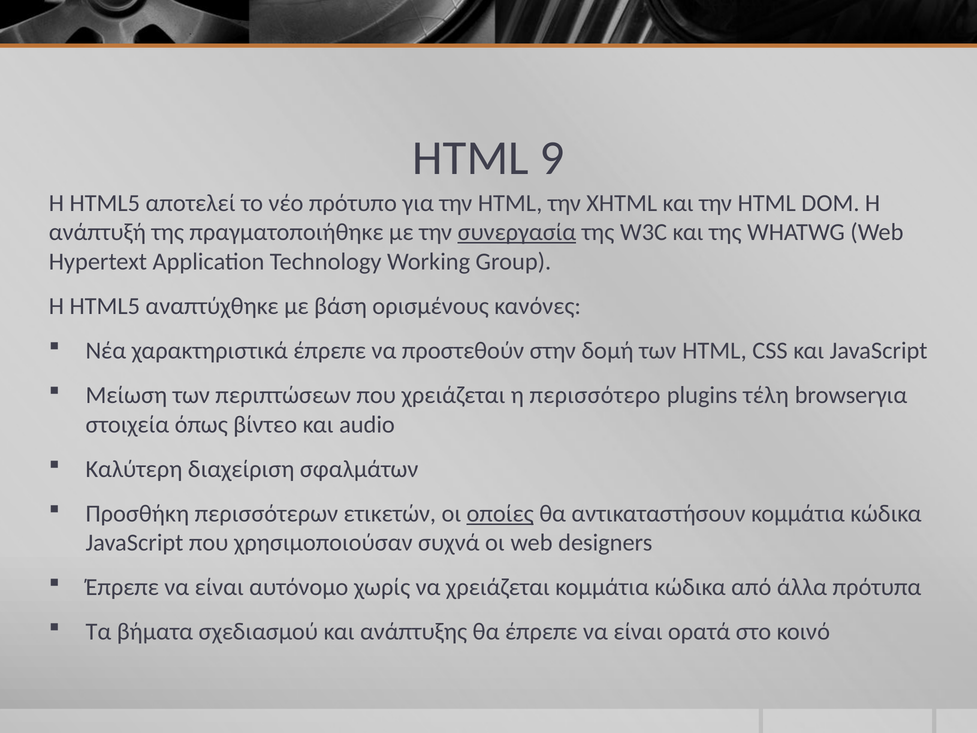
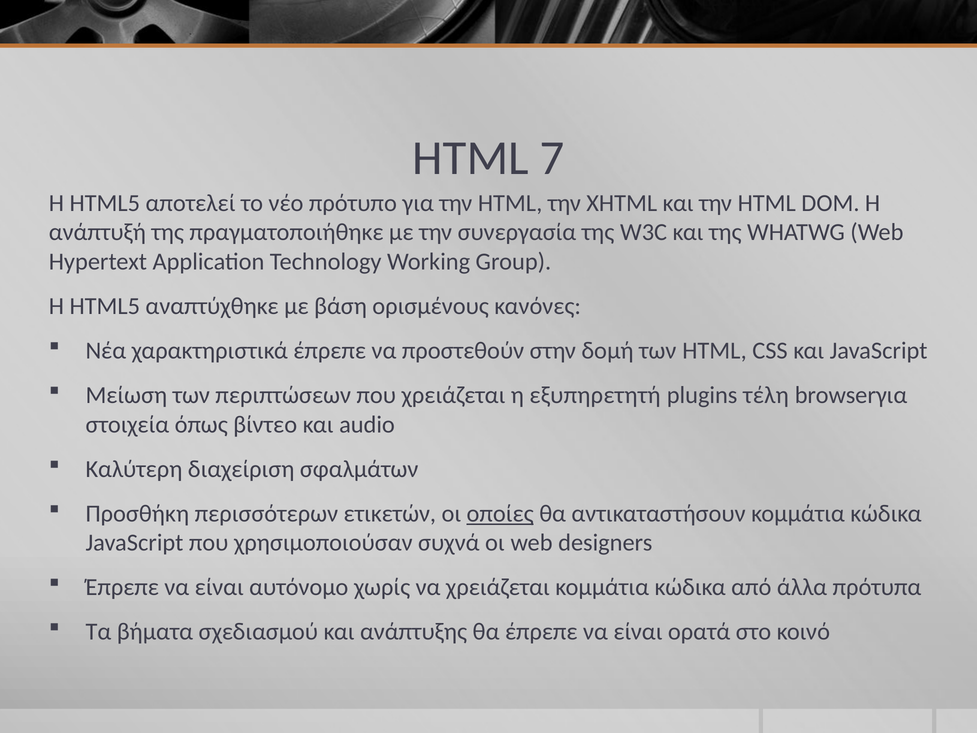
9: 9 -> 7
συνεργασία underline: present -> none
περισσότερο: περισσότερο -> εξυπηρετητή
